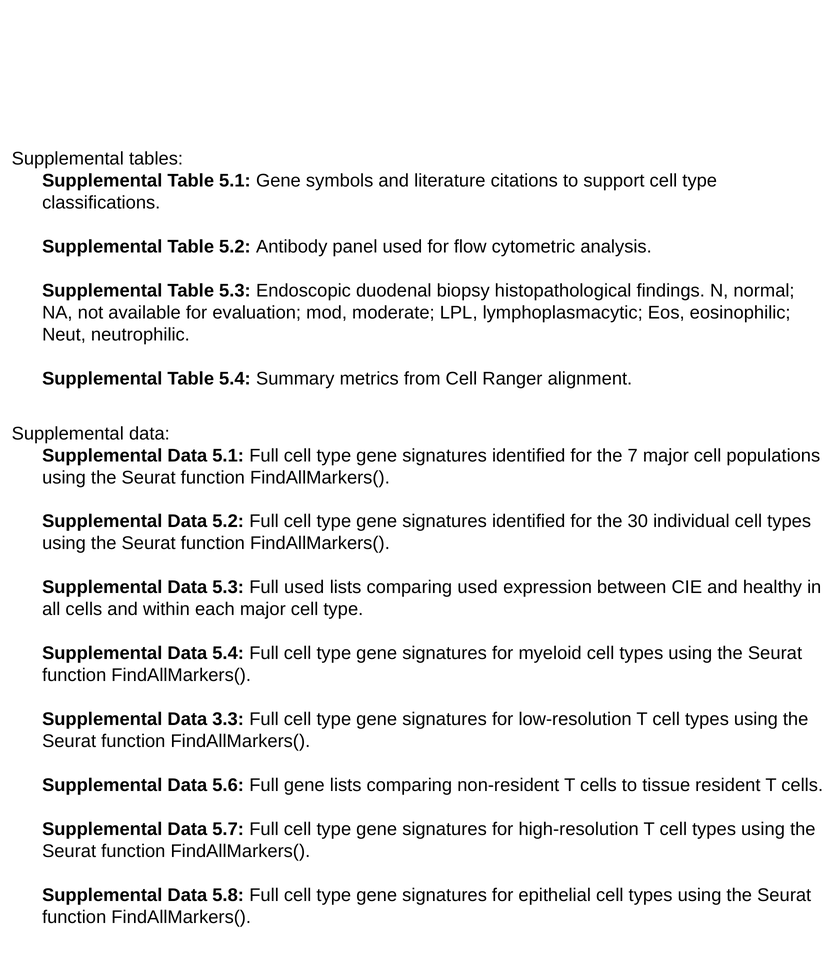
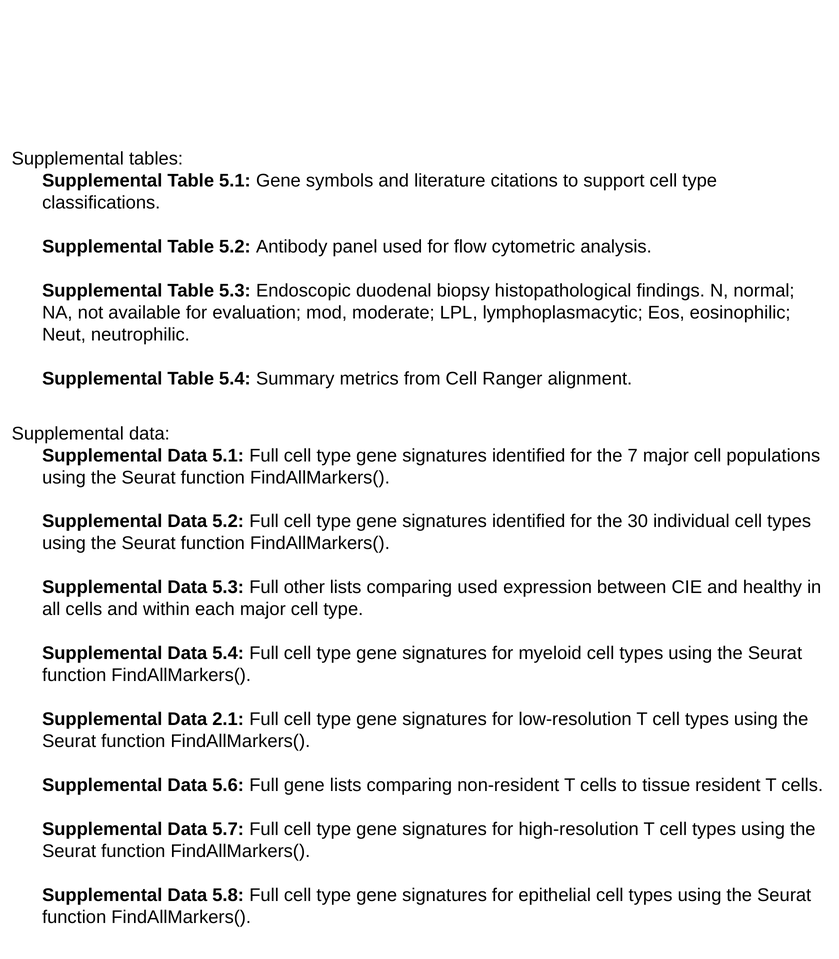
Full used: used -> other
3.3: 3.3 -> 2.1
